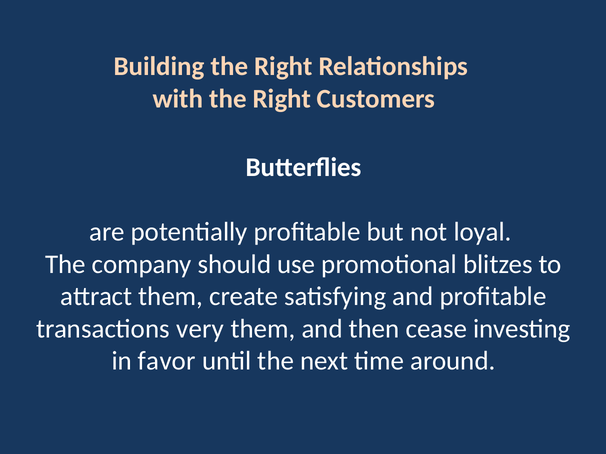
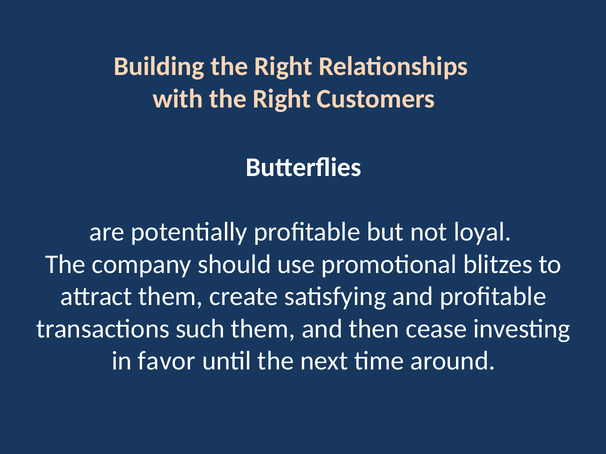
very: very -> such
